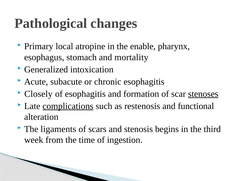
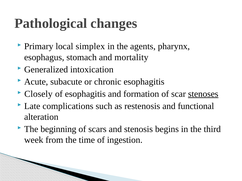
atropine: atropine -> simplex
enable: enable -> agents
complications underline: present -> none
ligaments: ligaments -> beginning
